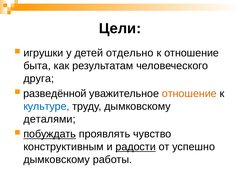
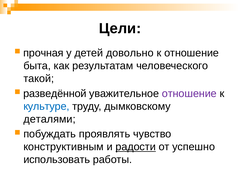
игрушки: игрушки -> прочная
отдельно: отдельно -> довольно
друга: друга -> такой
отношение at (189, 94) colour: orange -> purple
побуждать underline: present -> none
дымковскому at (57, 160): дымковскому -> использовать
